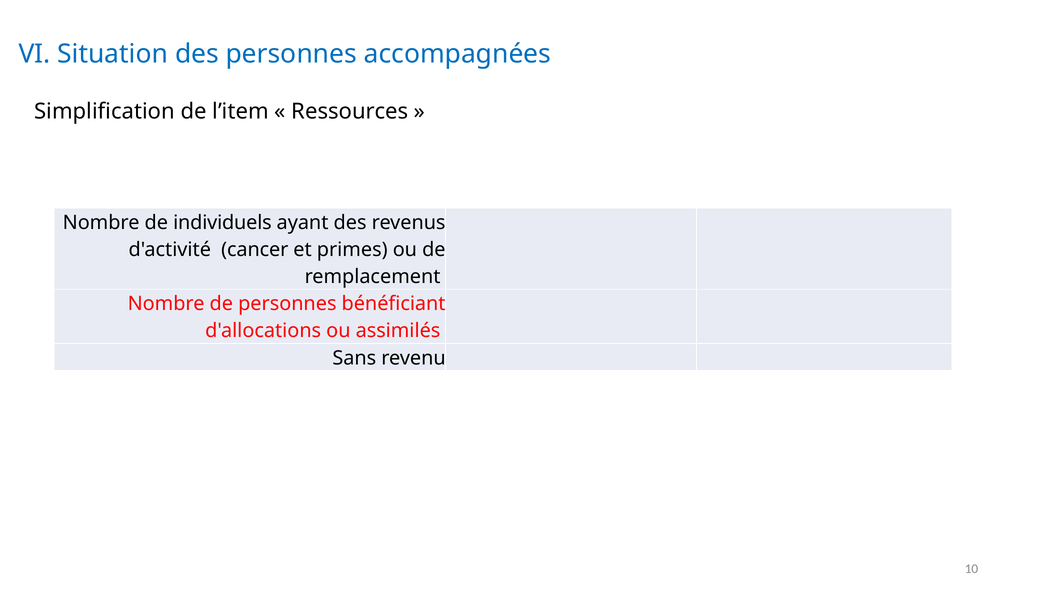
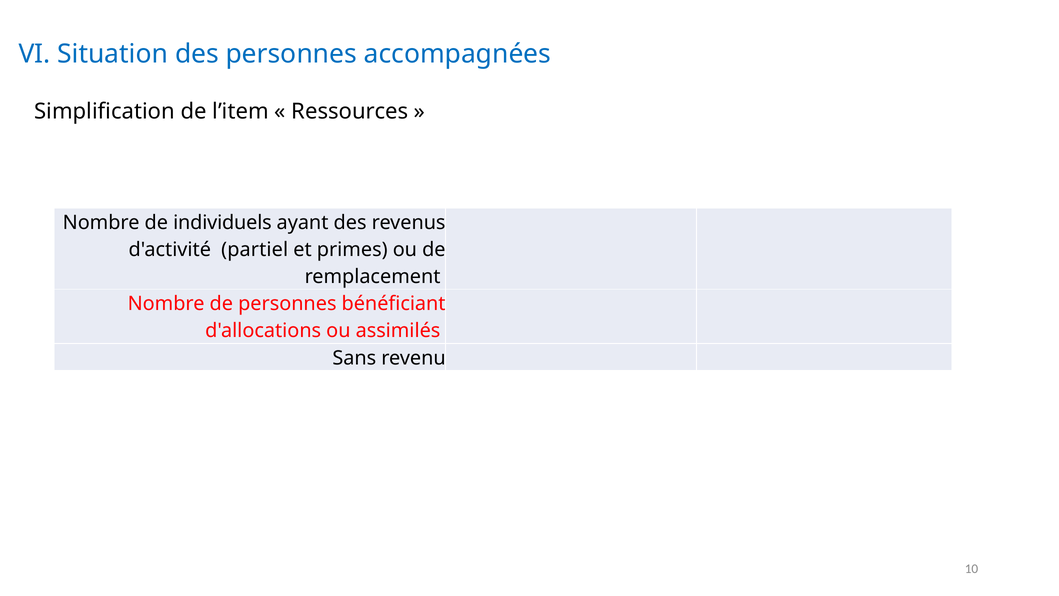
cancer: cancer -> partiel
